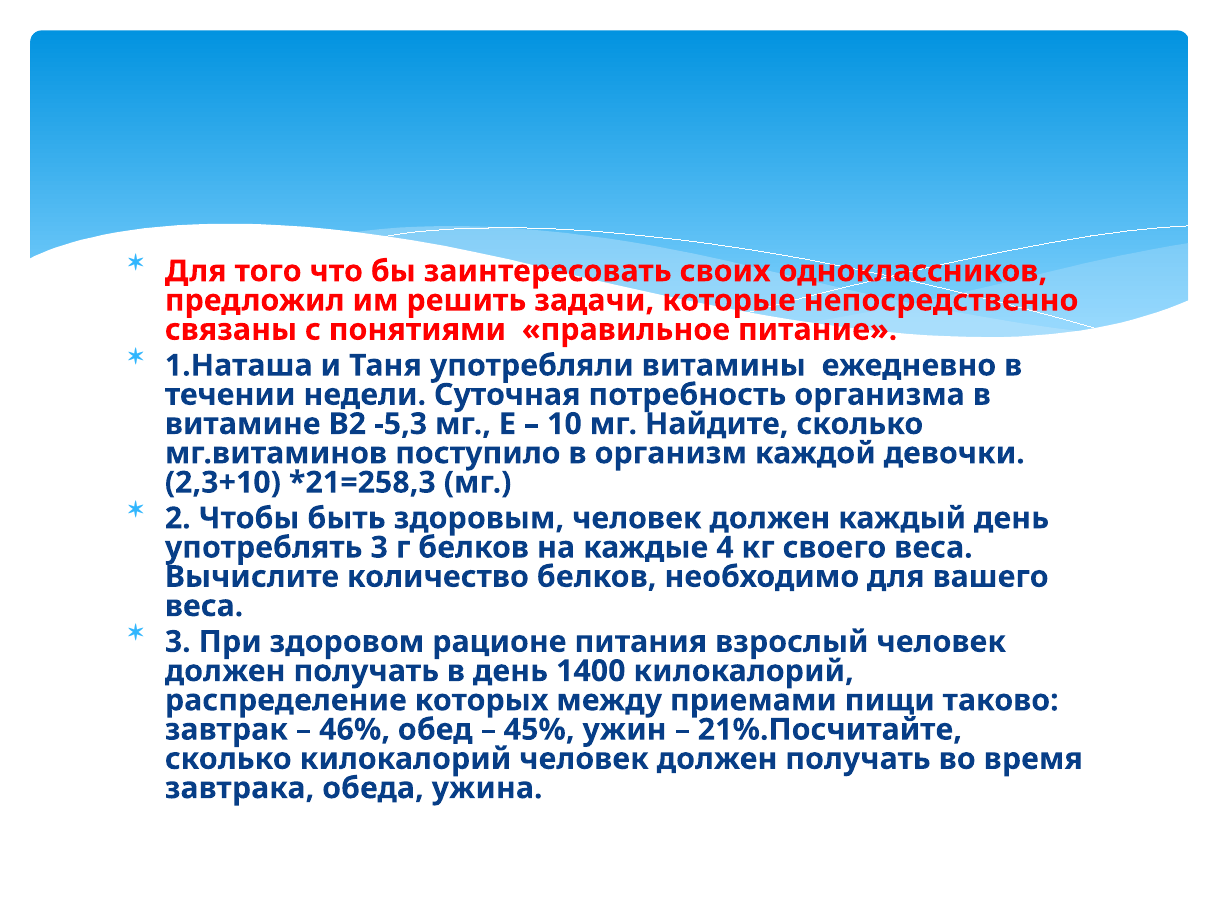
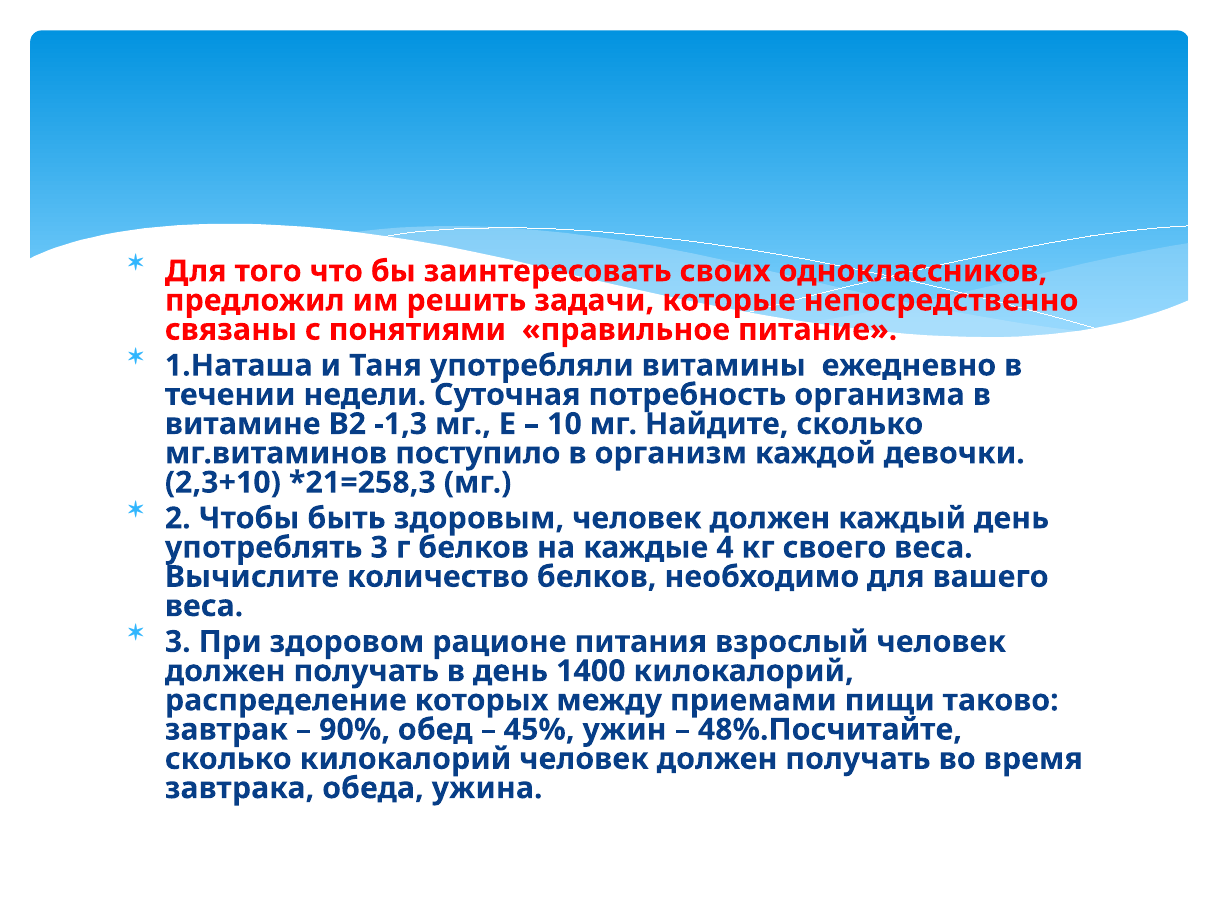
-5,3: -5,3 -> -1,3
46%: 46% -> 90%
21%.Посчитайте: 21%.Посчитайте -> 48%.Посчитайте
